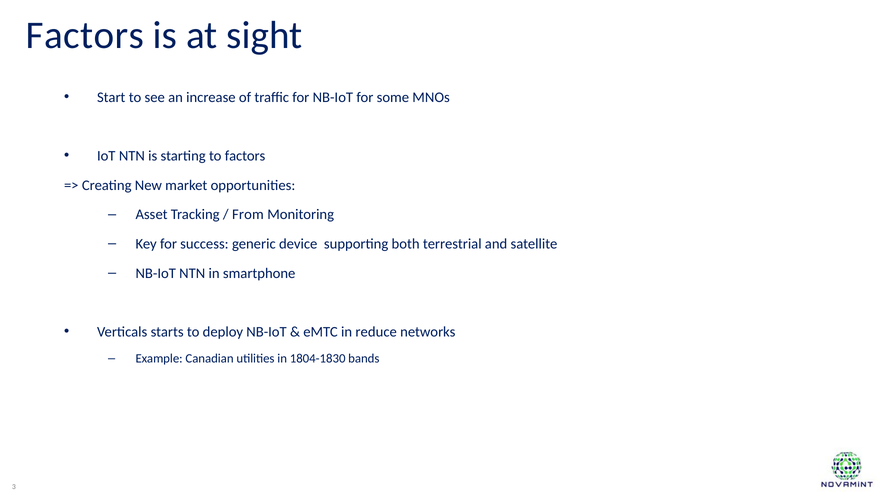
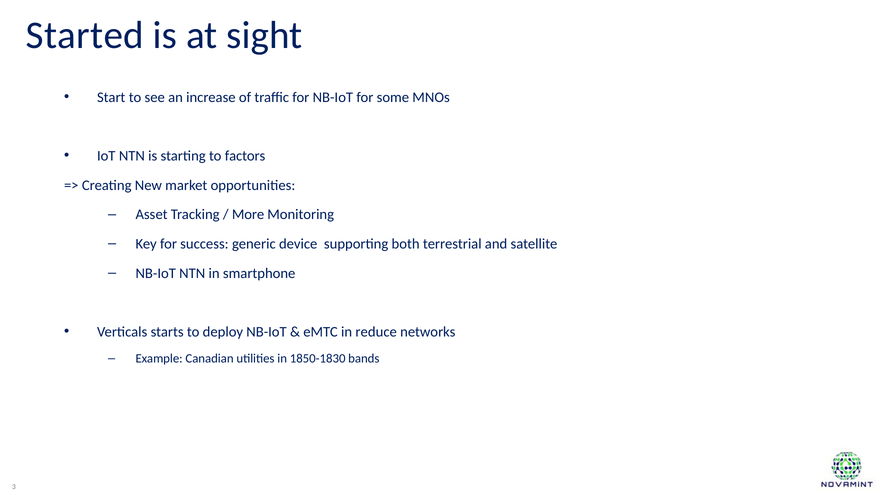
Factors at (85, 35): Factors -> Started
From: From -> More
1804-1830: 1804-1830 -> 1850-1830
